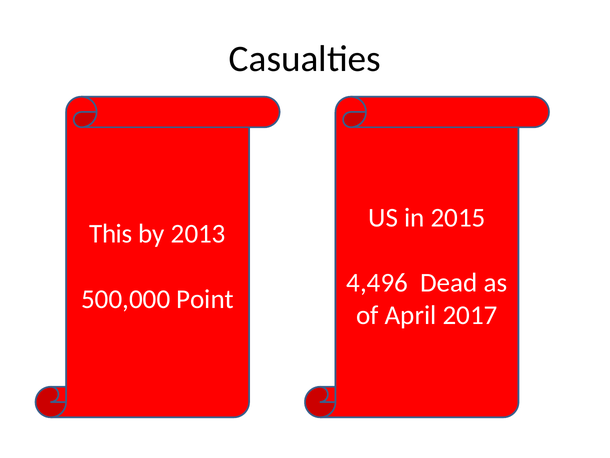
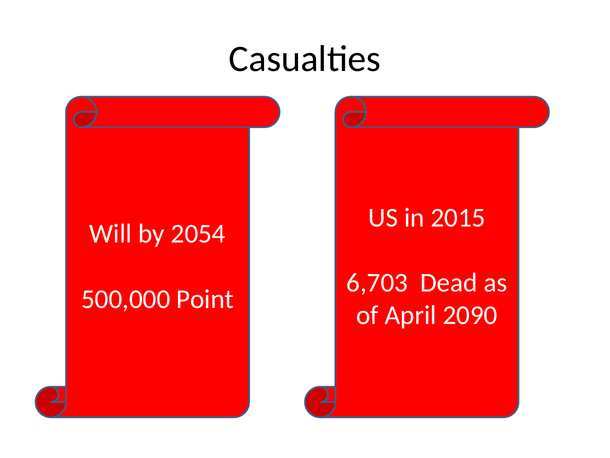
This: This -> Will
2013: 2013 -> 2054
4,496: 4,496 -> 6,703
2017: 2017 -> 2090
